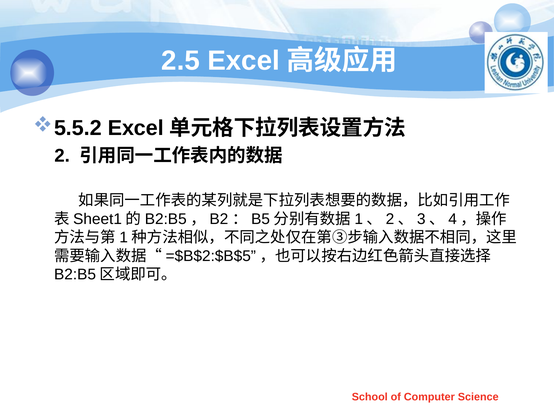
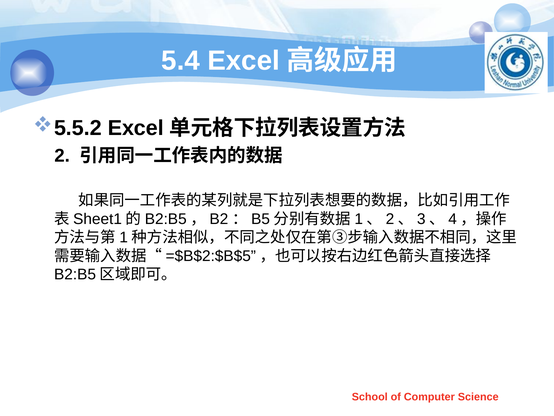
2.5: 2.5 -> 5.4
